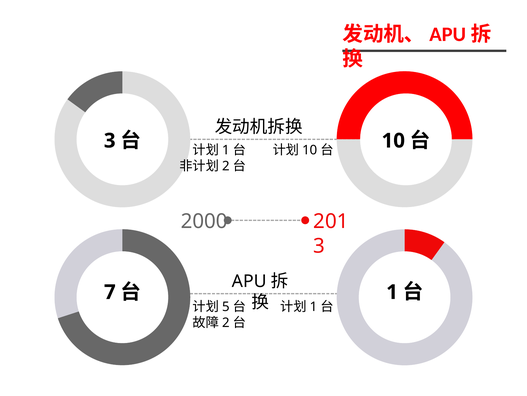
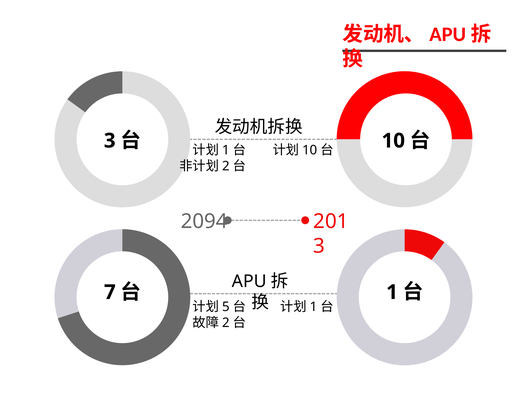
2000: 2000 -> 2094
